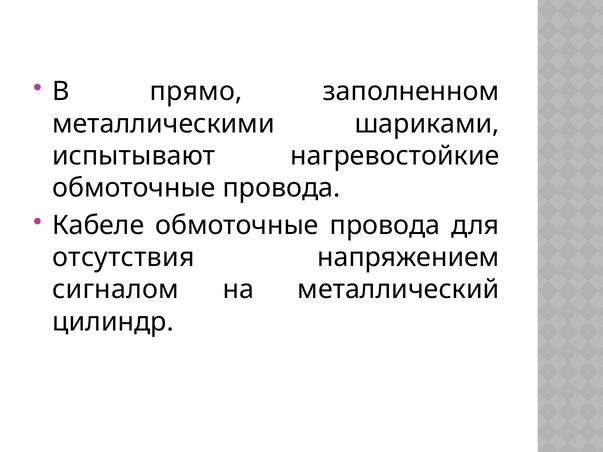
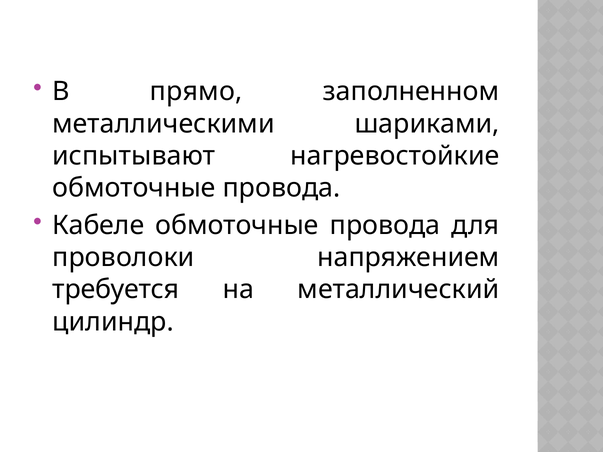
отсутствия: отсутствия -> проволоки
сигналом: сигналом -> требуется
